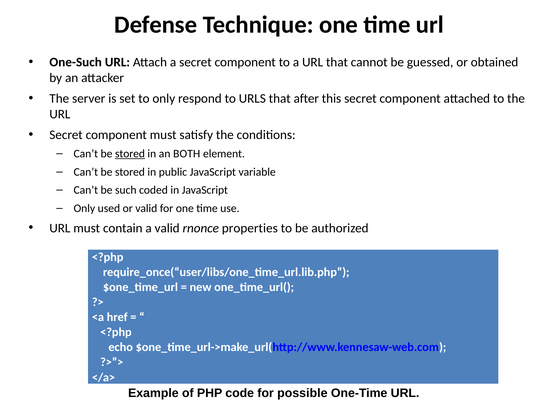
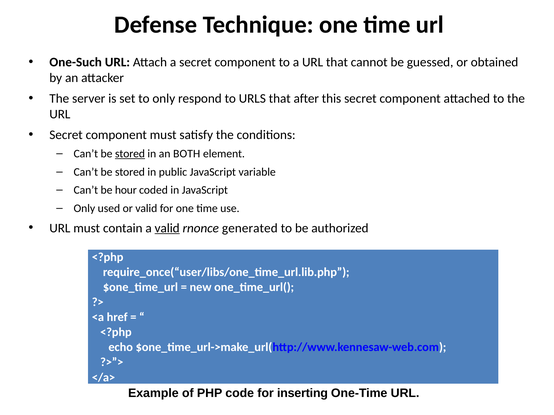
such: such -> hour
valid at (167, 228) underline: none -> present
properties: properties -> generated
possible: possible -> inserting
